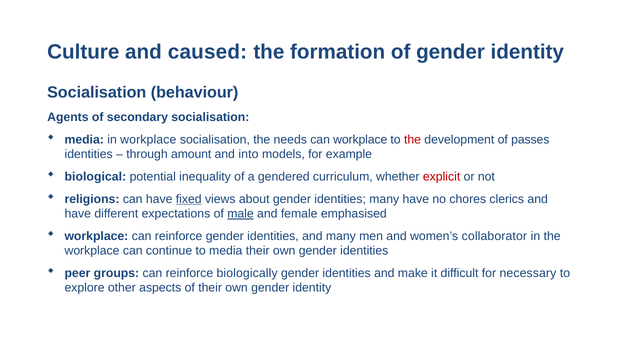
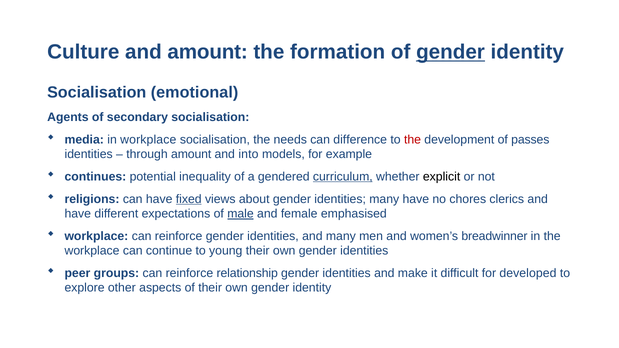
and caused: caused -> amount
gender at (451, 52) underline: none -> present
behaviour: behaviour -> emotional
can workplace: workplace -> difference
biological: biological -> continues
curriculum underline: none -> present
explicit colour: red -> black
collaborator: collaborator -> breadwinner
to media: media -> young
biologically: biologically -> relationship
necessary: necessary -> developed
